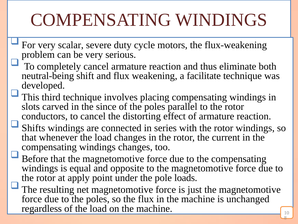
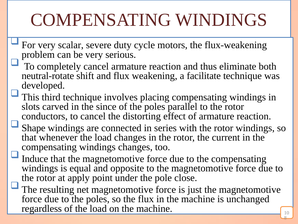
neutral-being: neutral-being -> neutral-rotate
Shifts: Shifts -> Shape
Before: Before -> Induce
loads: loads -> close
